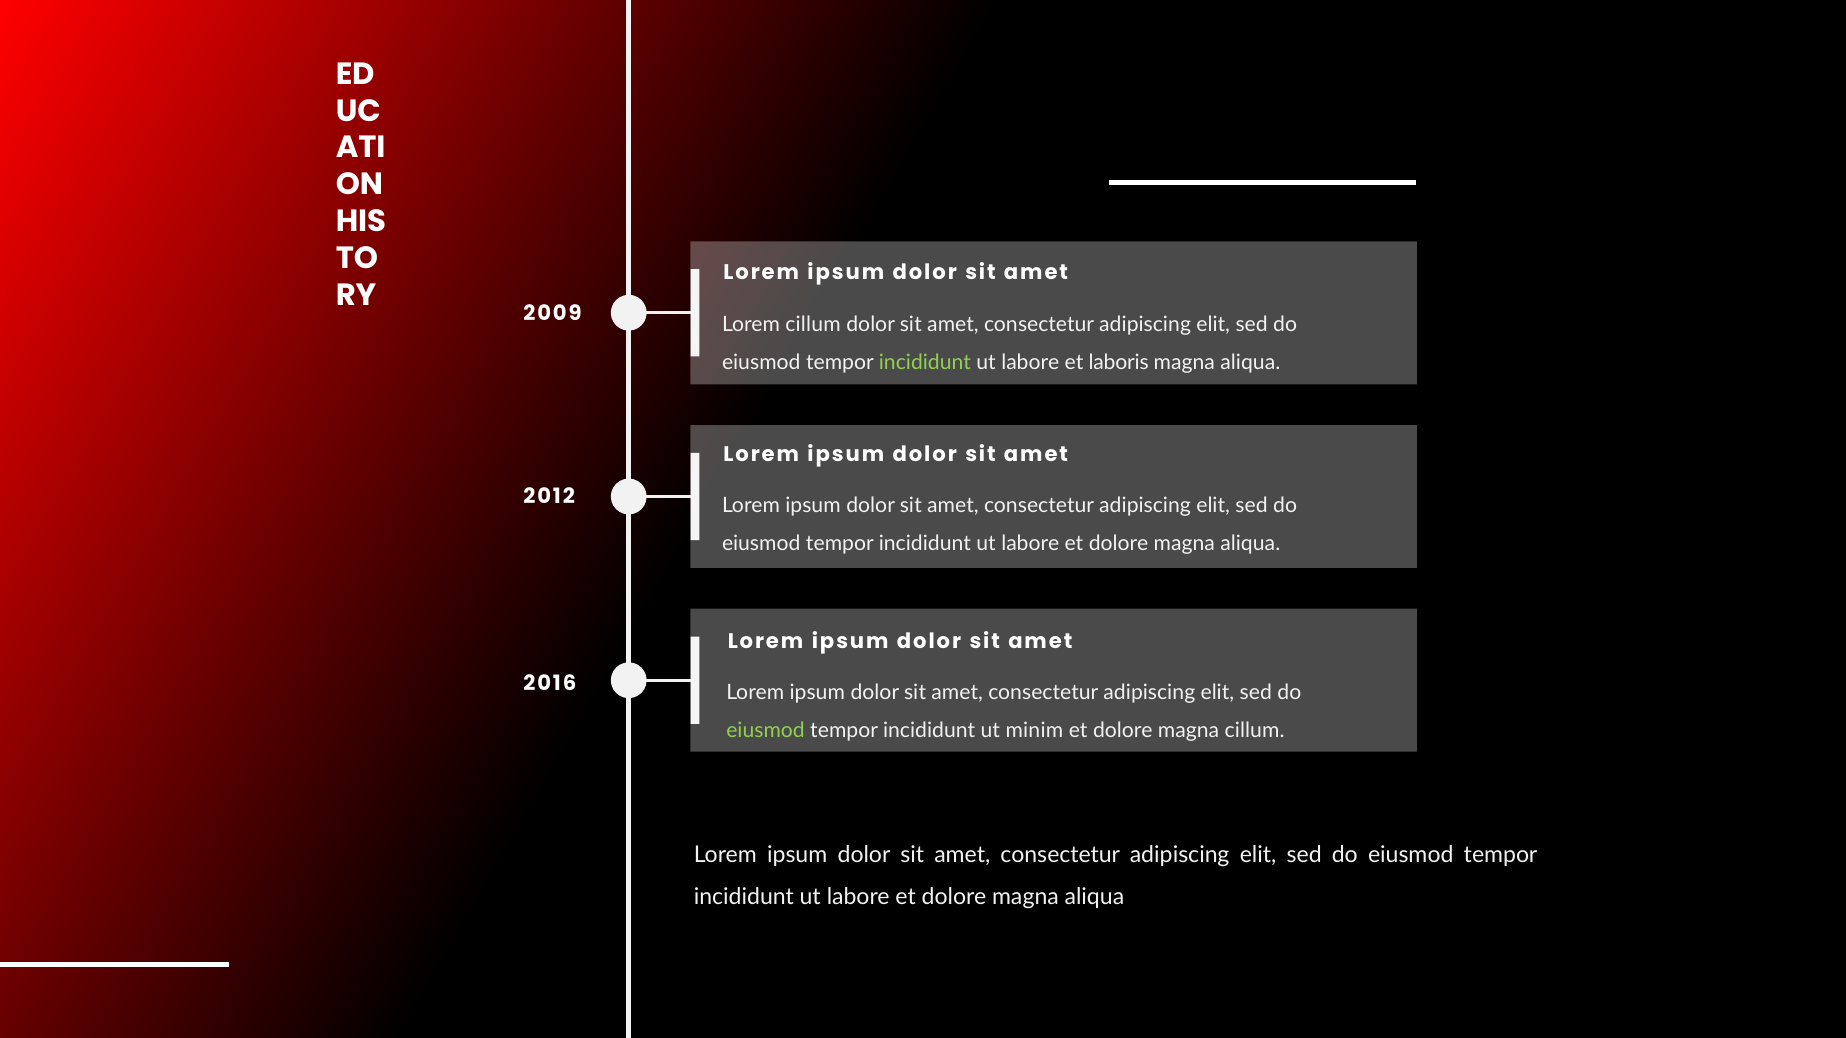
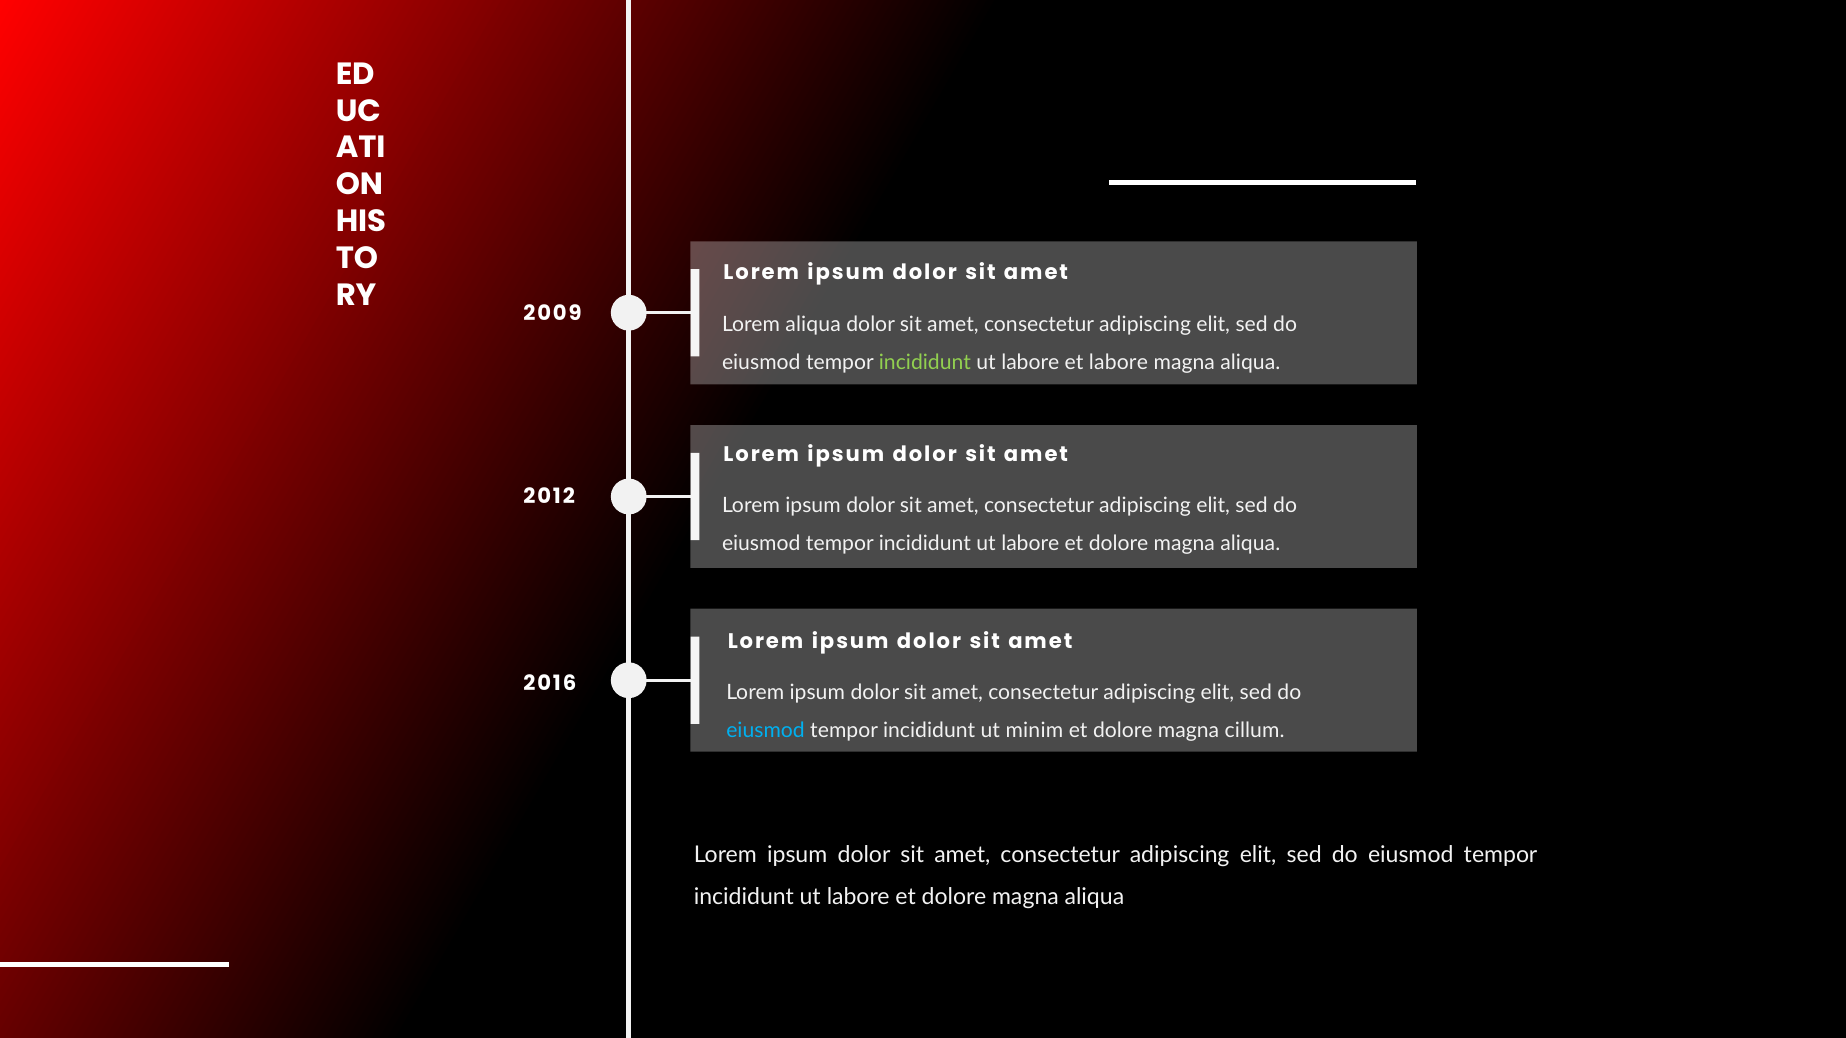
Lorem cillum: cillum -> aliqua
et laboris: laboris -> labore
eiusmod at (766, 731) colour: light green -> light blue
